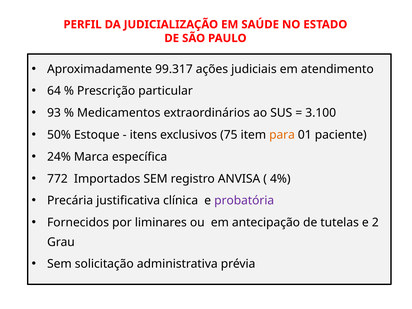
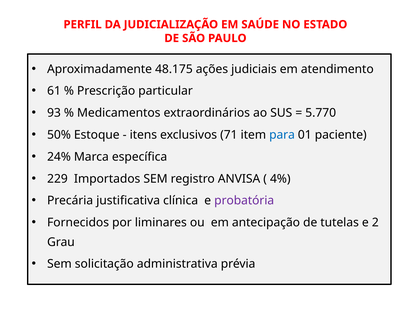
99.317: 99.317 -> 48.175
64: 64 -> 61
3.100: 3.100 -> 5.770
75: 75 -> 71
para colour: orange -> blue
772: 772 -> 229
